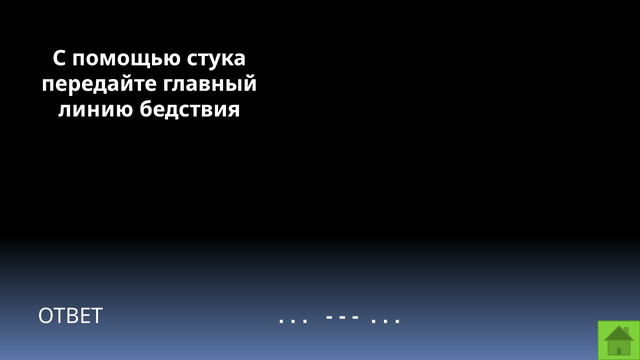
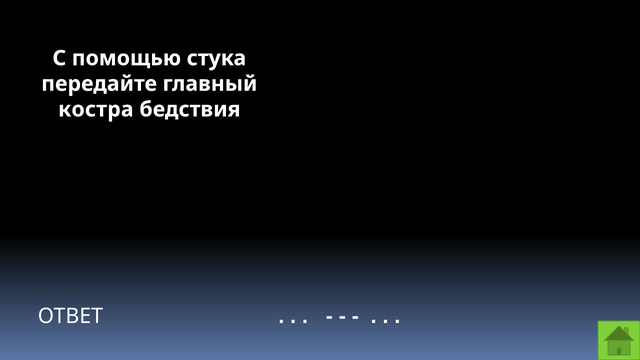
линию: линию -> костра
